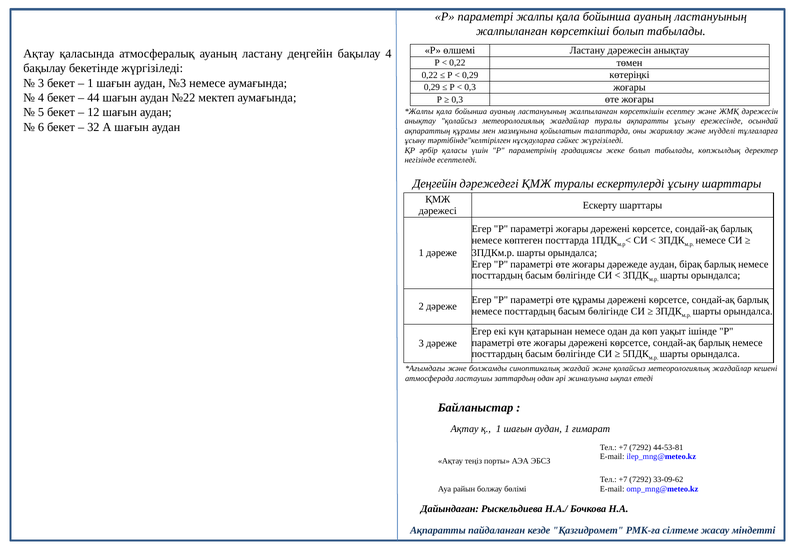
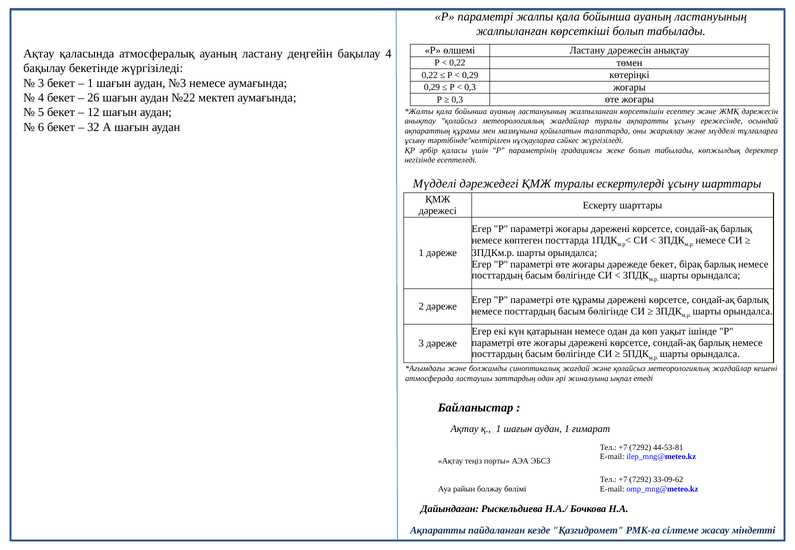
44: 44 -> 26
Деңгейін at (435, 184): Деңгейін -> Мүдделі
дәрежеде аудан: аудан -> бекет
